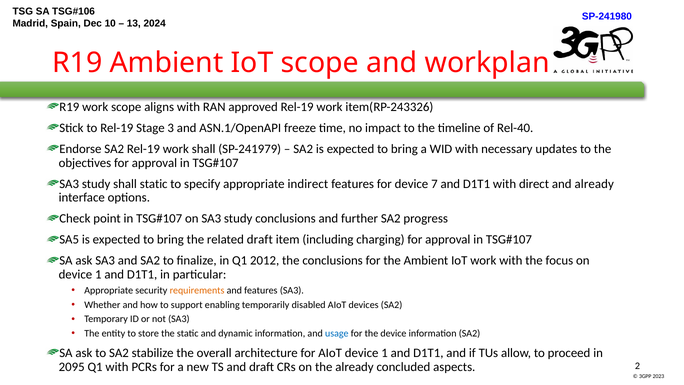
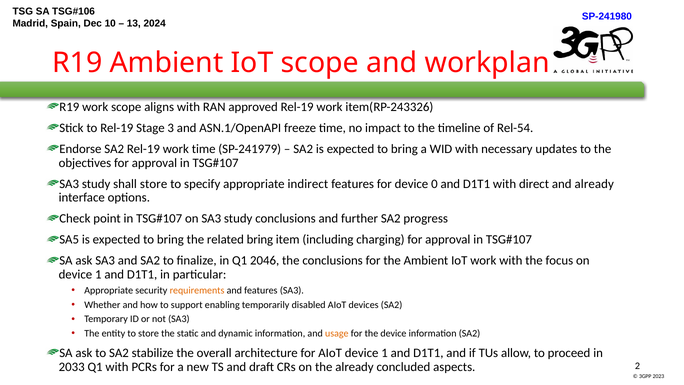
Rel-40: Rel-40 -> Rel-54
work shall: shall -> time
shall static: static -> store
7: 7 -> 0
related draft: draft -> bring
2012: 2012 -> 2046
usage colour: blue -> orange
2095: 2095 -> 2033
